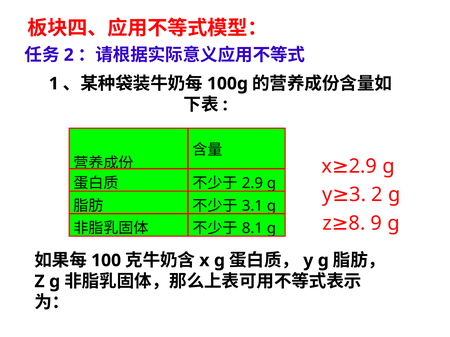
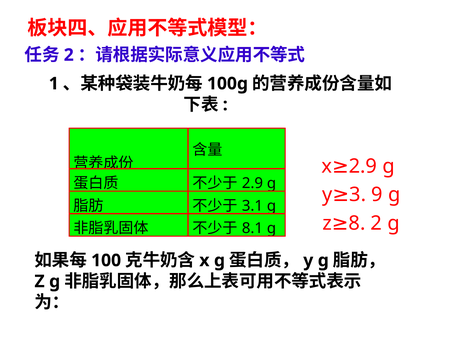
2 at (377, 195): 2 -> 9
9 at (376, 224): 9 -> 2
